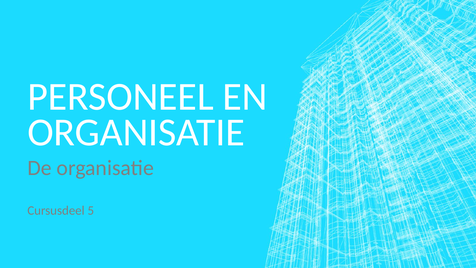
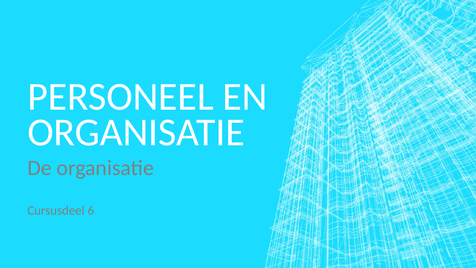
5: 5 -> 6
